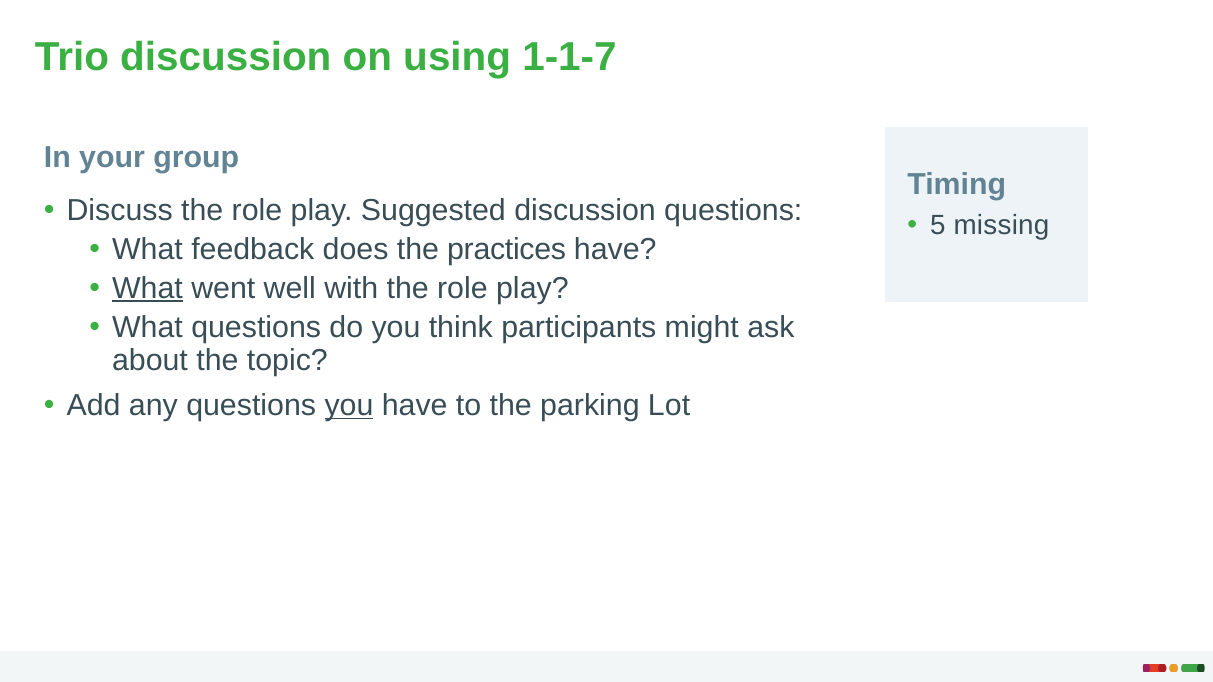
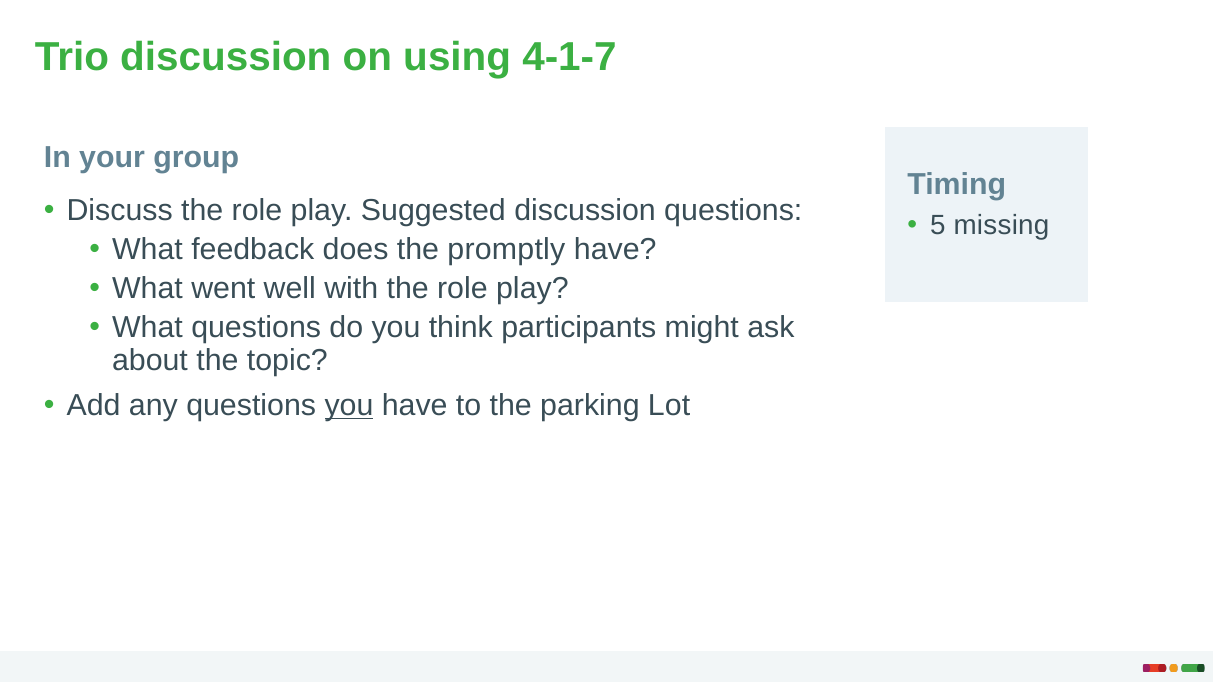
1-1-7: 1-1-7 -> 4-1-7
practices: practices -> promptly
What at (148, 288) underline: present -> none
